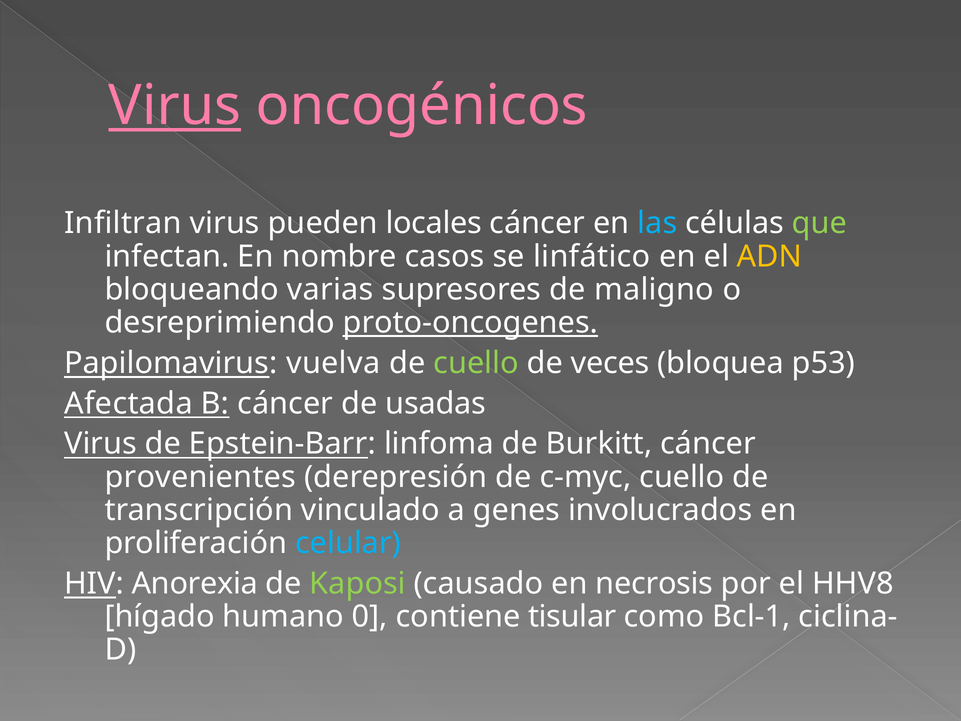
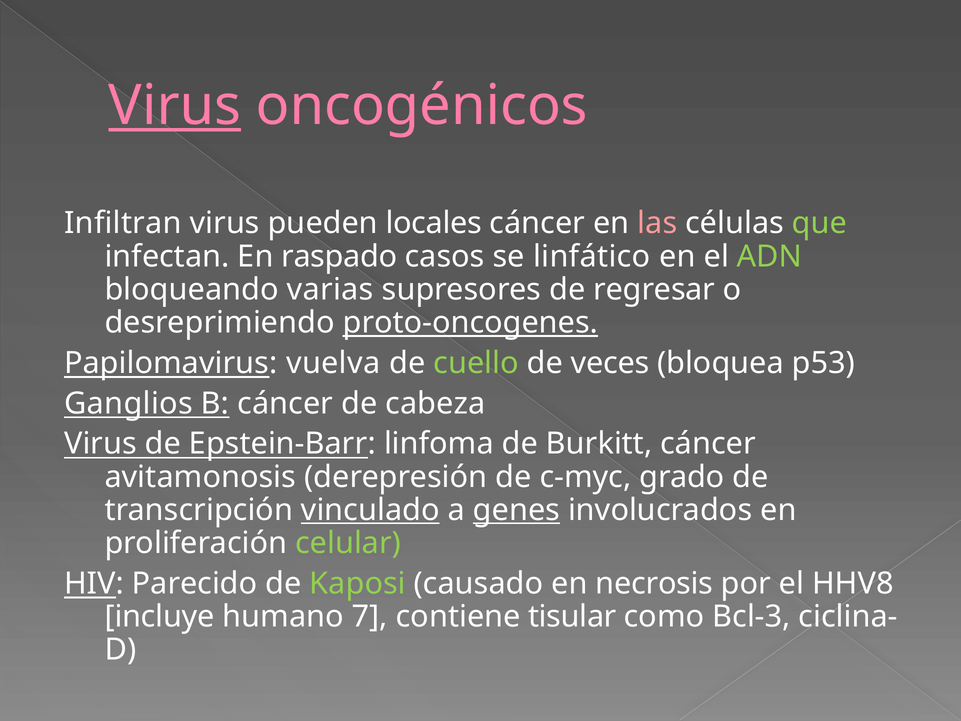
las colour: light blue -> pink
nombre: nombre -> raspado
ADN colour: yellow -> light green
maligno: maligno -> regresar
Afectada: Afectada -> Ganglios
usadas: usadas -> cabeza
provenientes: provenientes -> avitamonosis
c-myc cuello: cuello -> grado
vinculado underline: none -> present
genes underline: none -> present
celular colour: light blue -> light green
Anorexia: Anorexia -> Parecido
hígado: hígado -> incluye
0: 0 -> 7
Bcl-1: Bcl-1 -> Bcl-3
